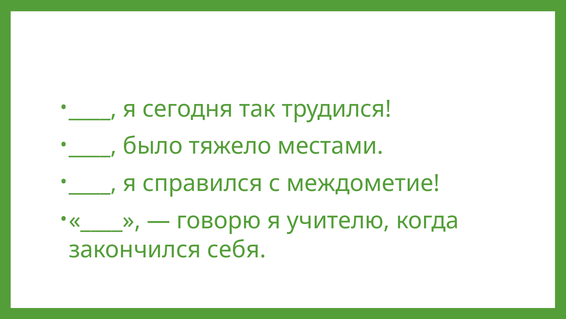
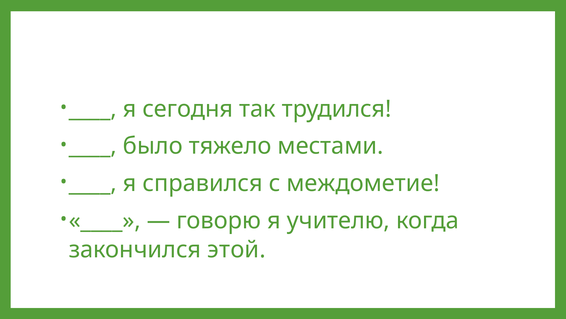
себя: себя -> этой
